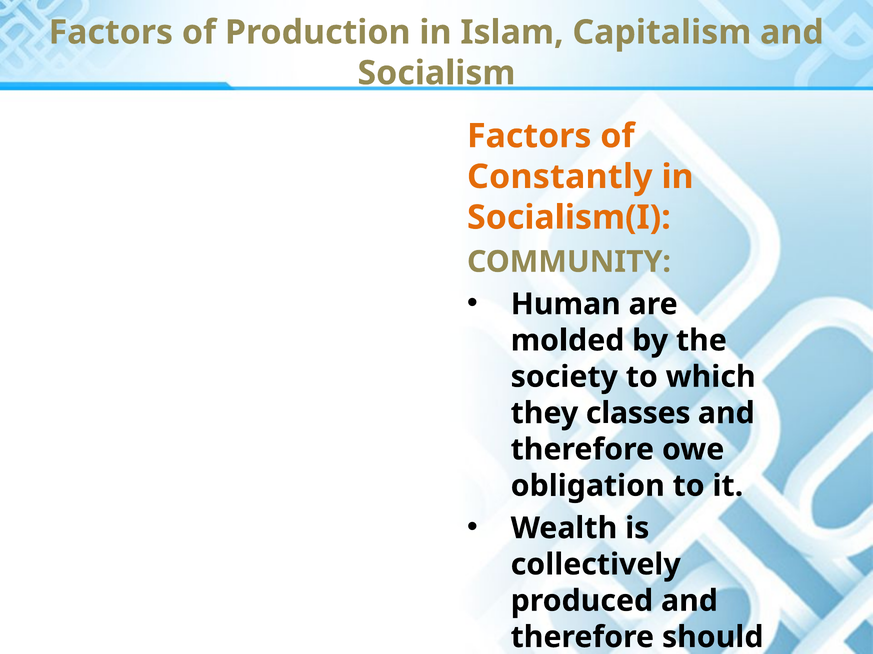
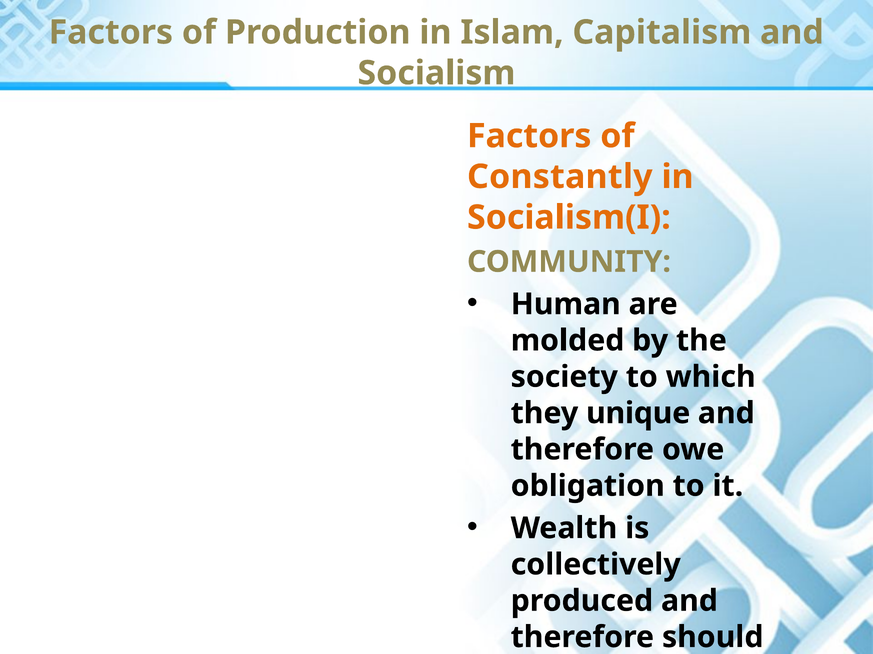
classes: classes -> unique
